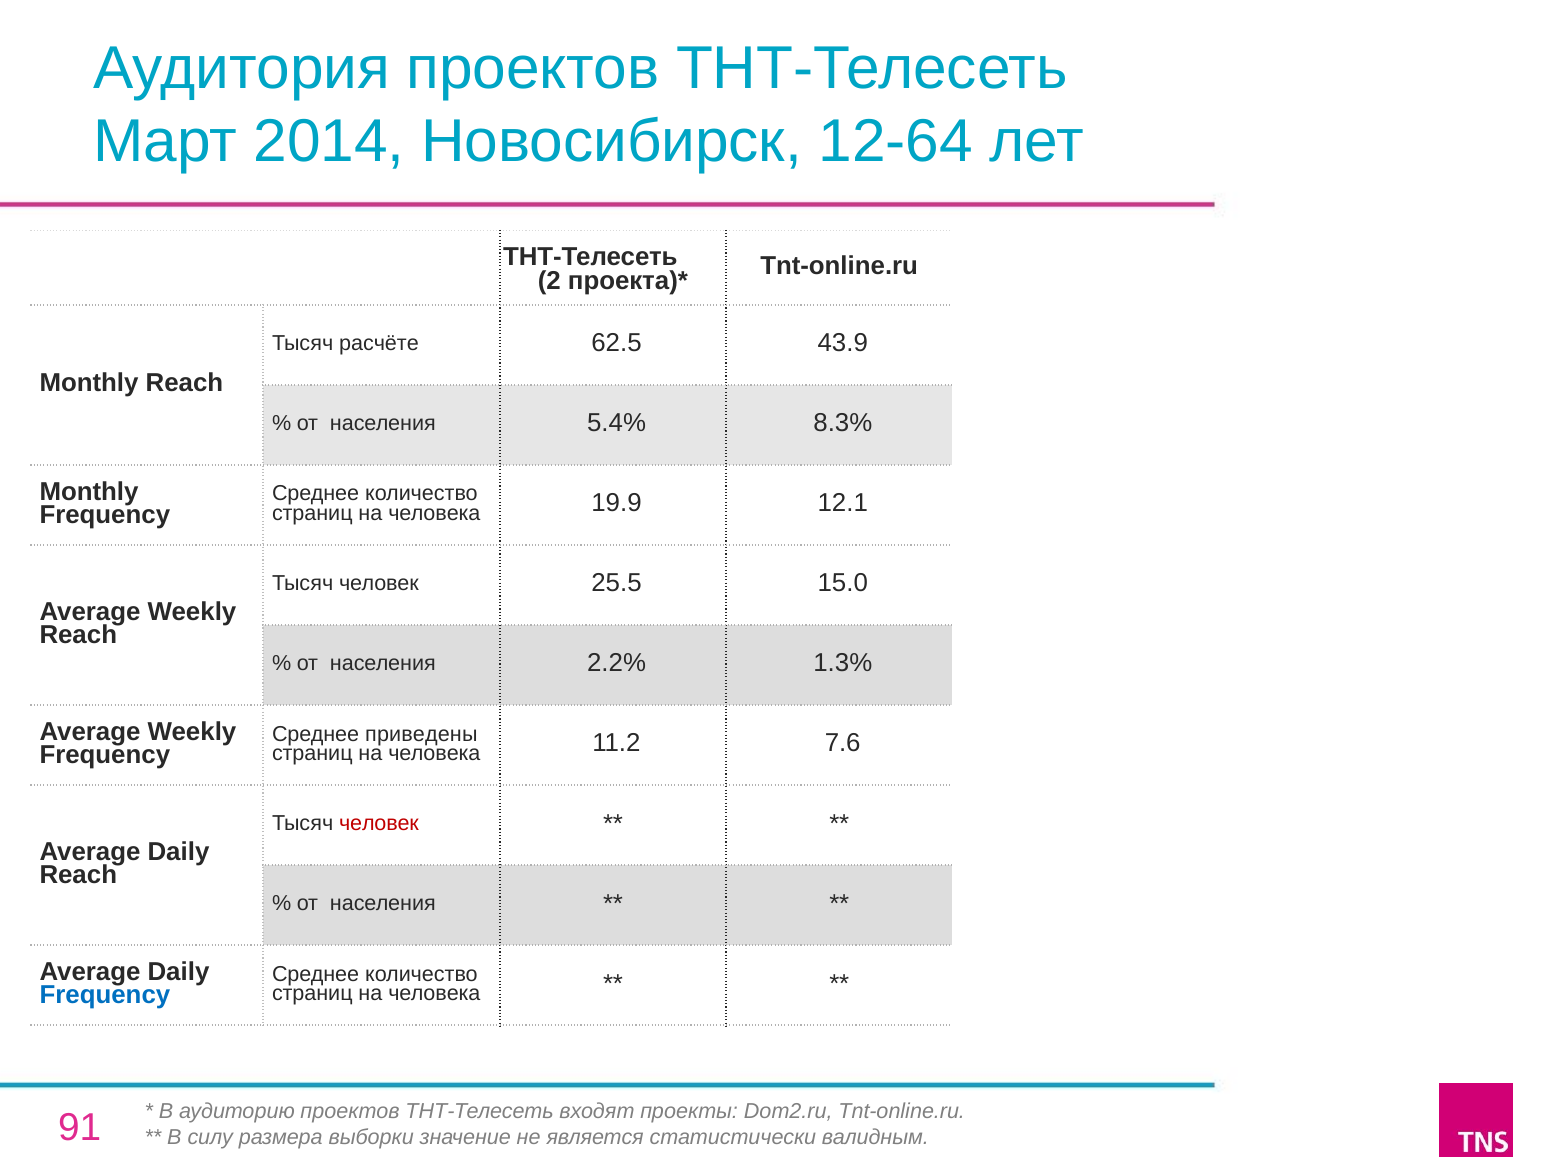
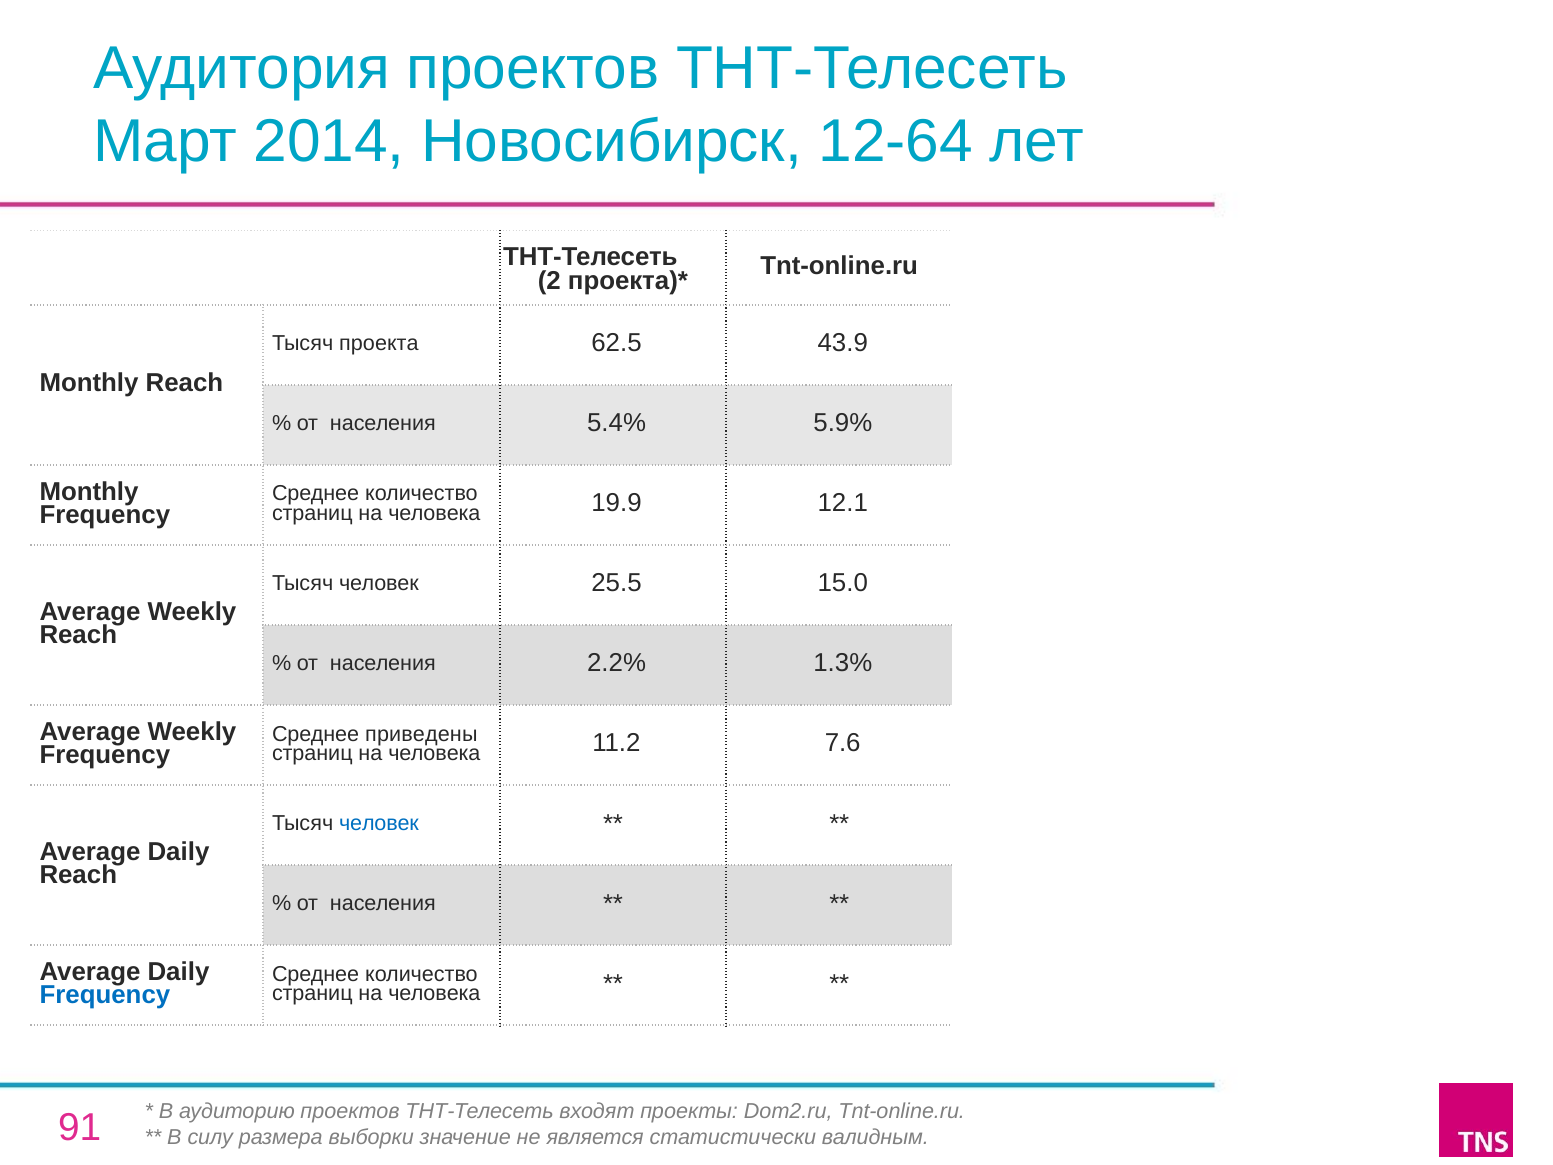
расчёте: расчёте -> проекта
8.3%: 8.3% -> 5.9%
человек at (379, 824) colour: red -> blue
